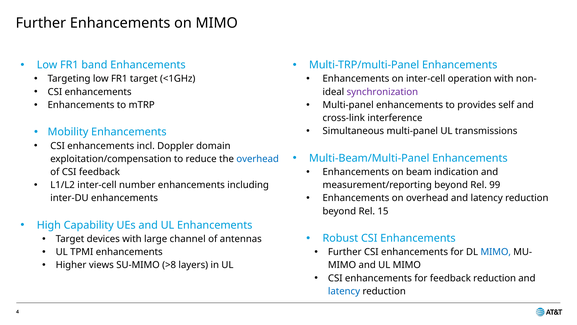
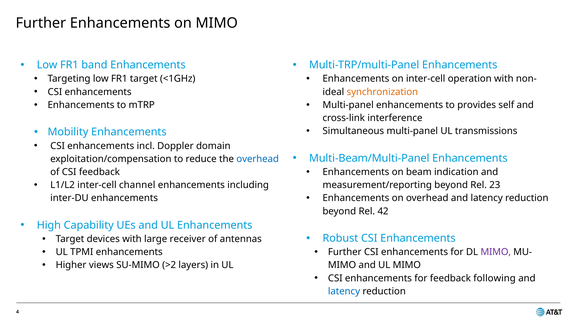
synchronization colour: purple -> orange
number: number -> channel
99: 99 -> 23
15: 15 -> 42
channel: channel -> receiver
MIMO at (496, 252) colour: blue -> purple
>8: >8 -> >2
feedback reduction: reduction -> following
